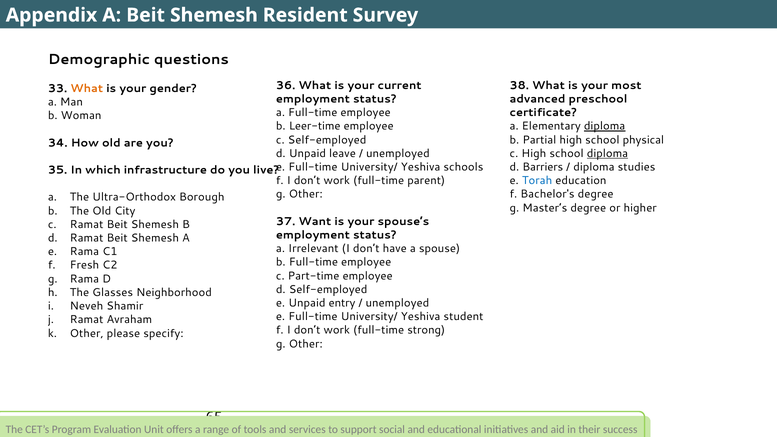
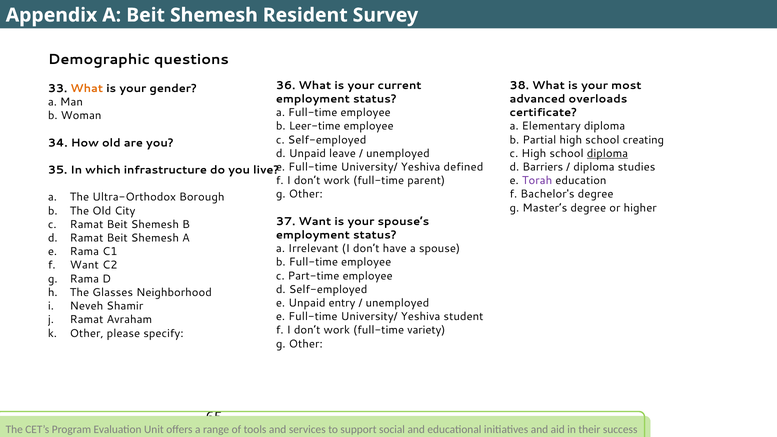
preschool: preschool -> overloads
diploma at (605, 126) underline: present -> none
physical: physical -> creating
schools: schools -> defined
Torah colour: blue -> purple
f Fresh: Fresh -> Want
strong: strong -> variety
